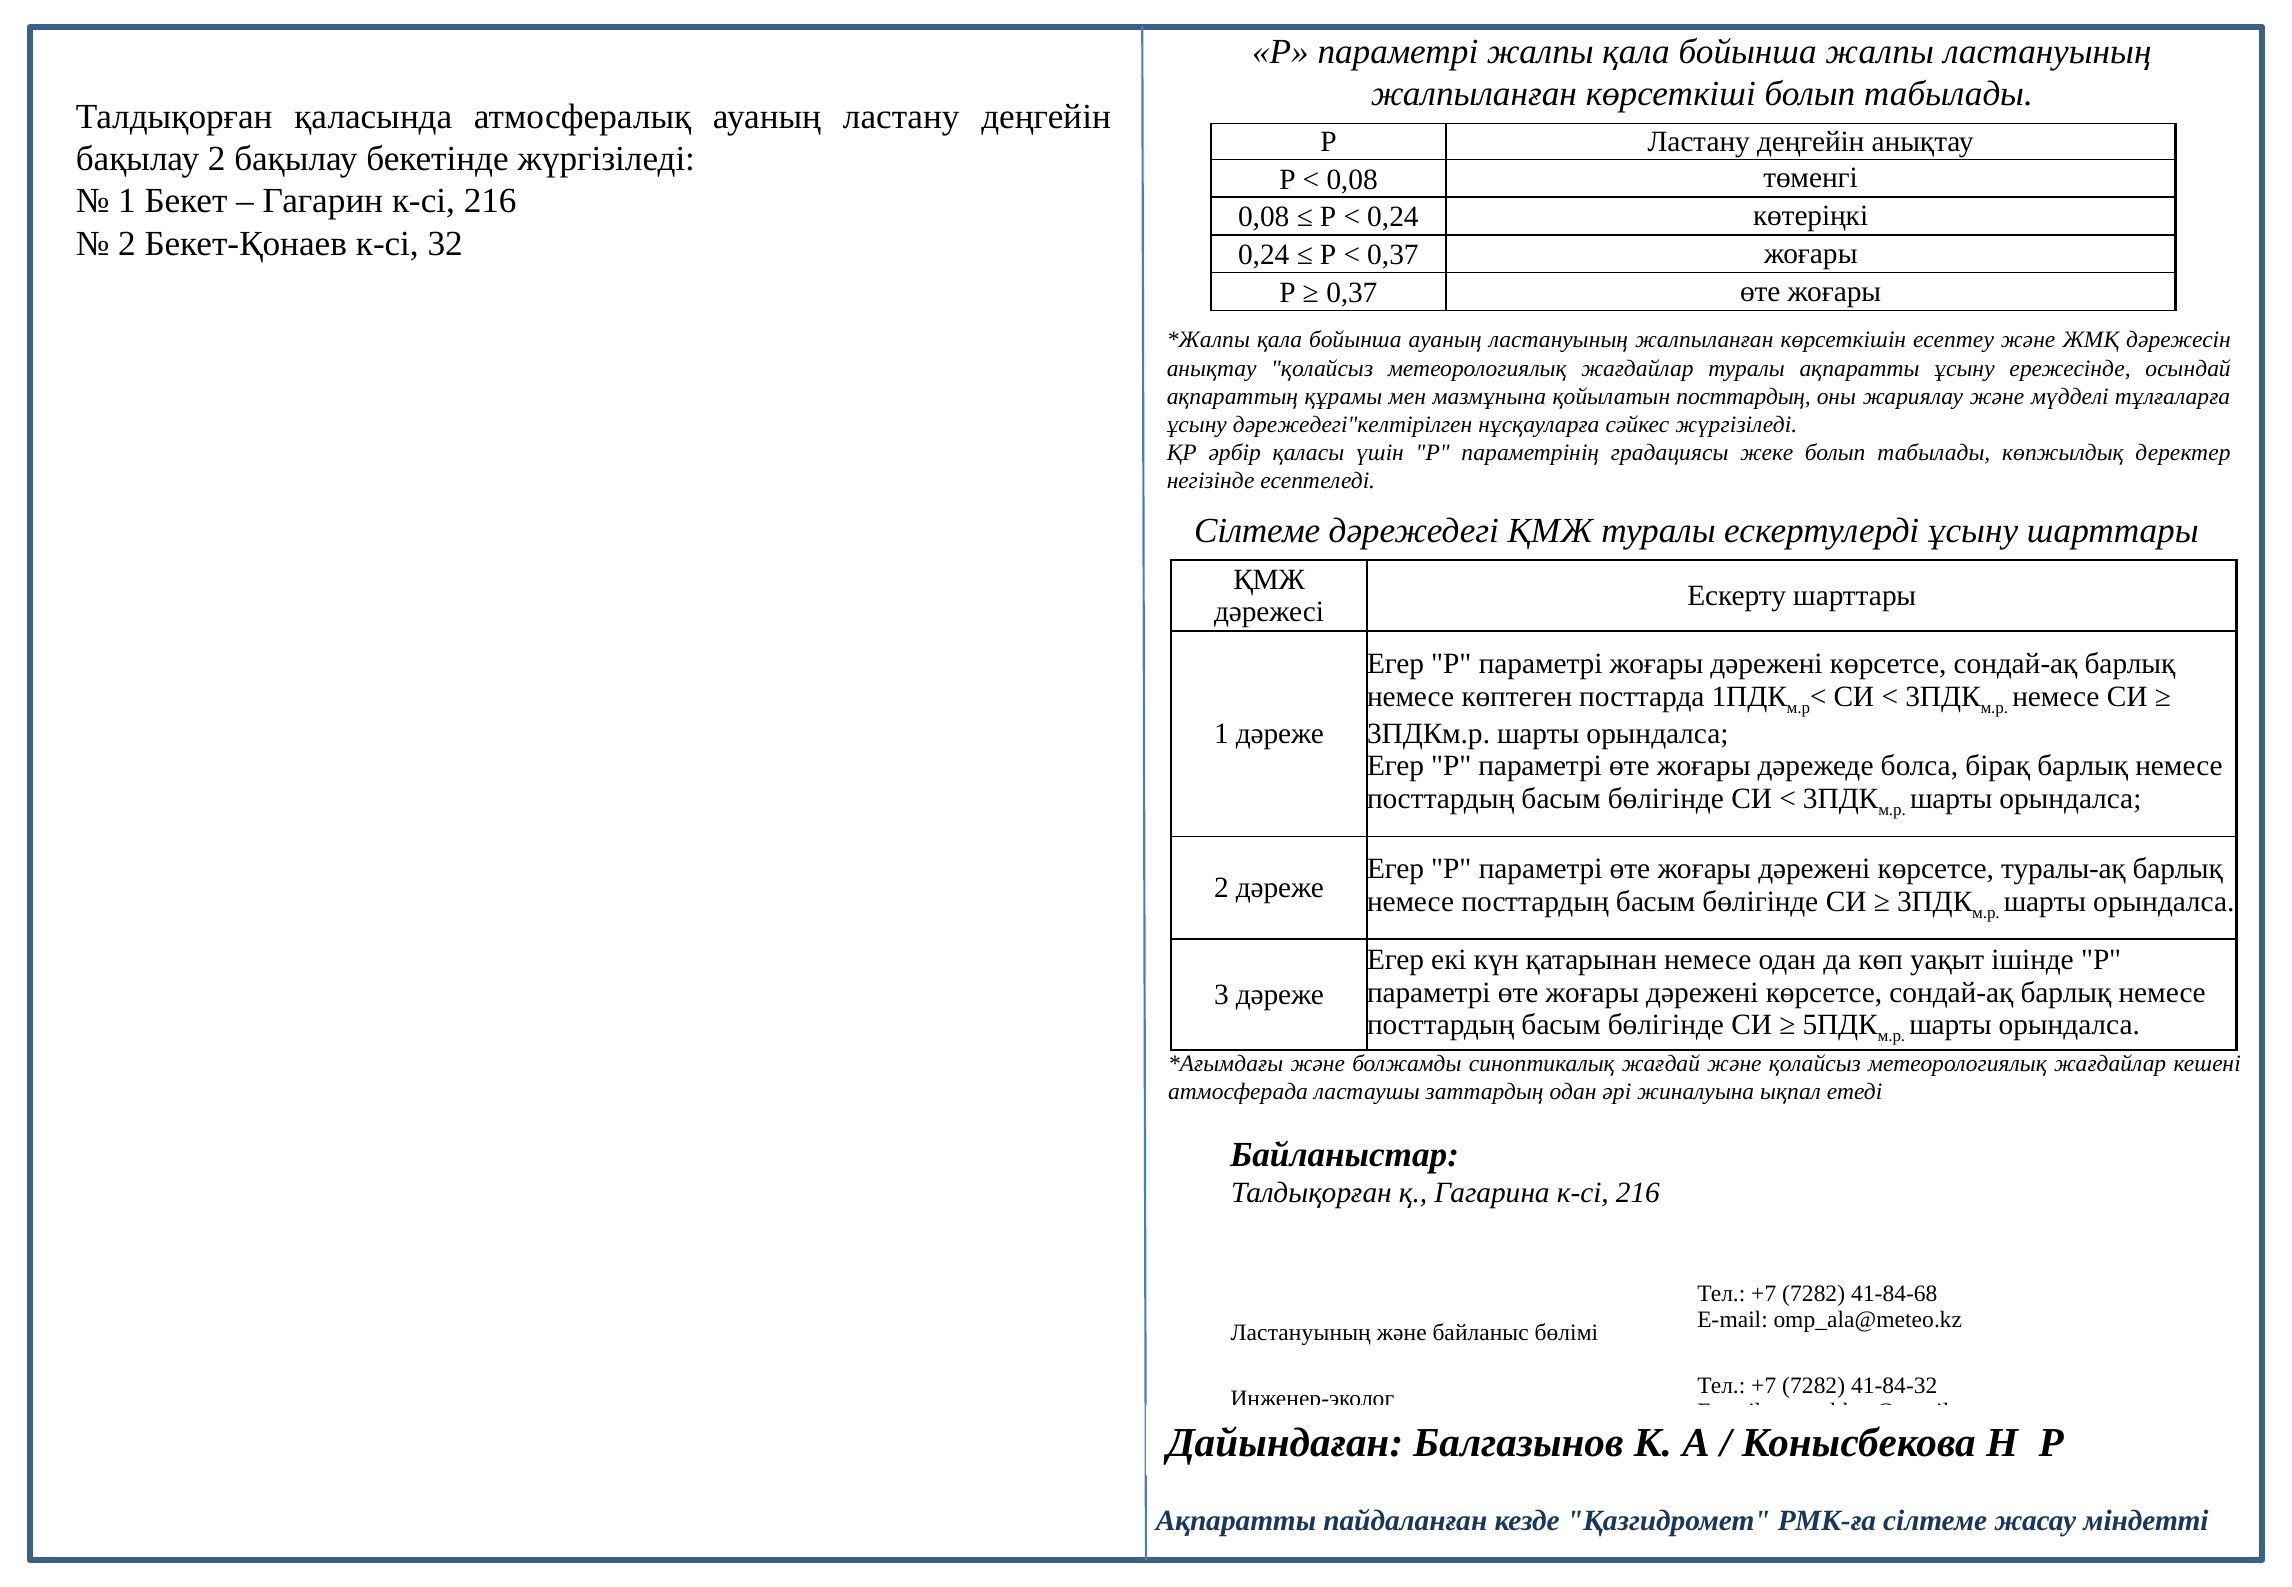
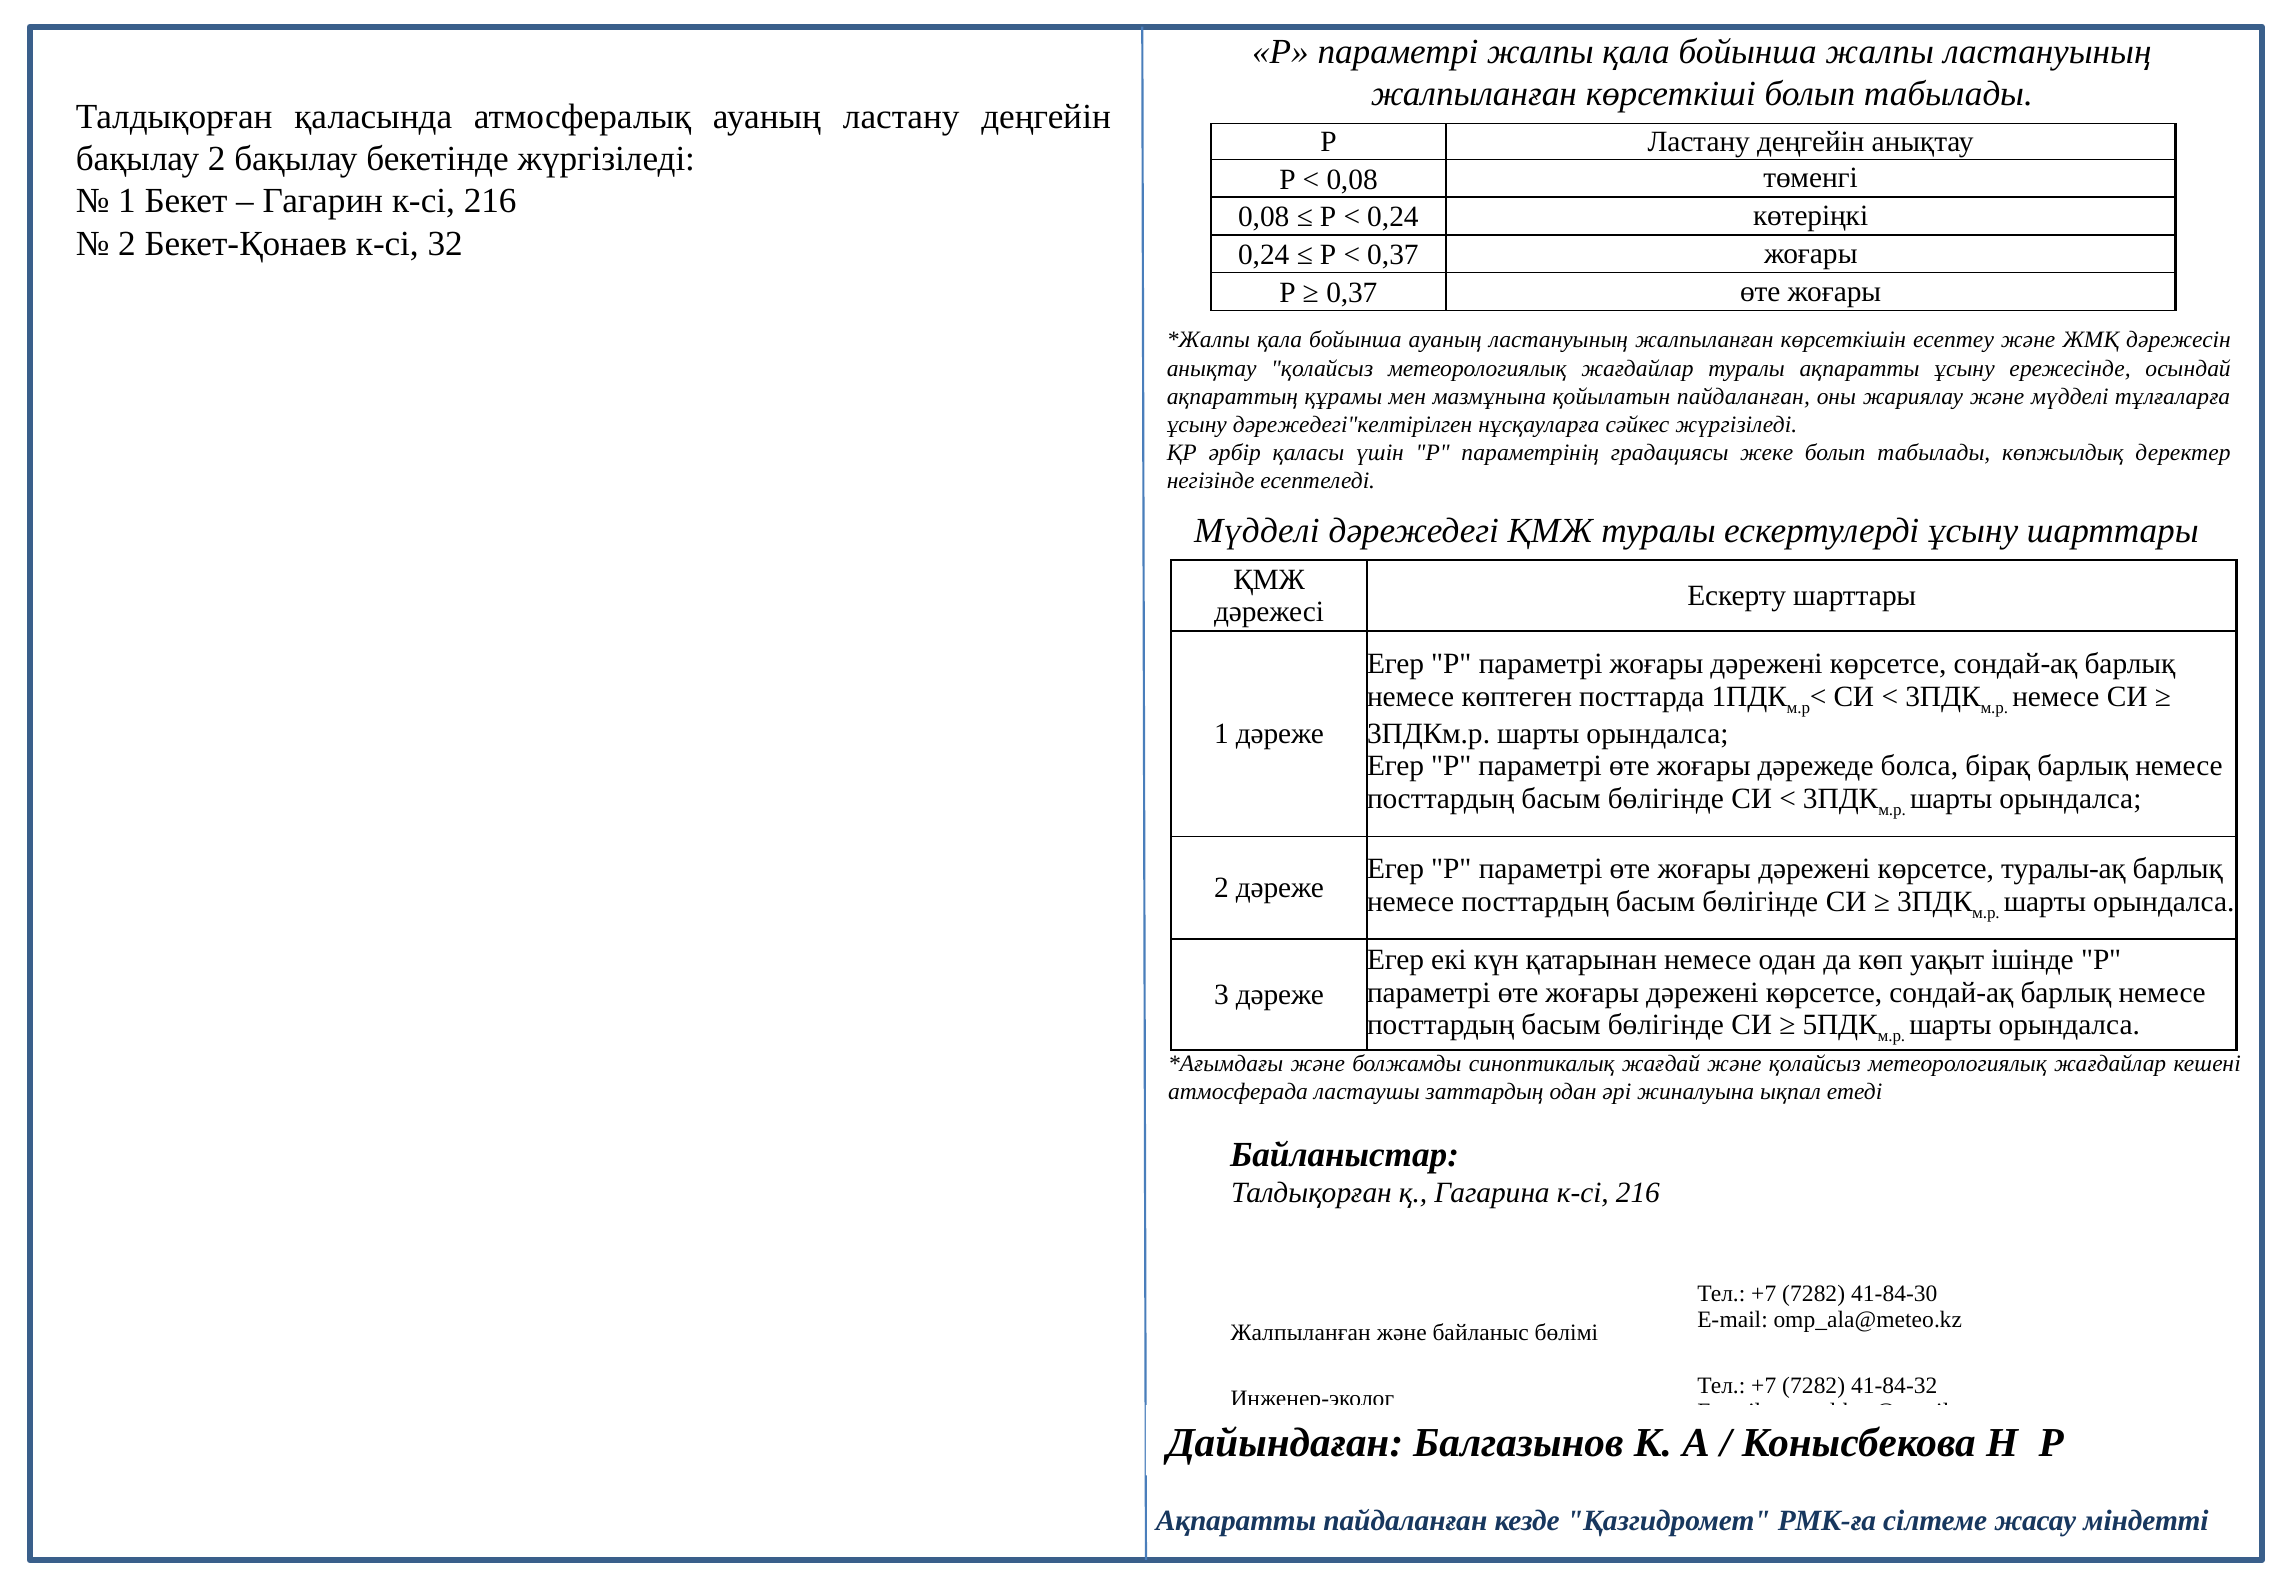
қойылатын посттардың: посттардың -> пайдаланған
Сілтеме at (1257, 531): Сілтеме -> Мүдделі
41-84-68: 41-84-68 -> 41-84-30
Ластануының at (1301, 1333): Ластануының -> Жалпыланған
